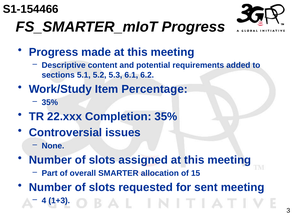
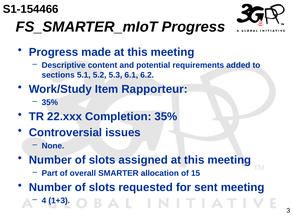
Percentage: Percentage -> Rapporteur
